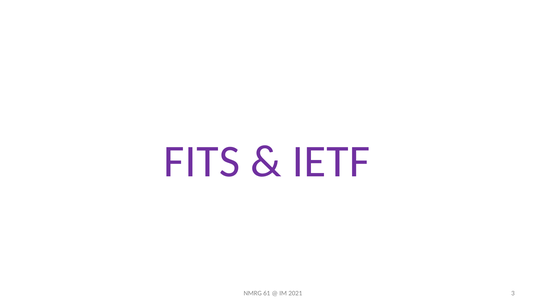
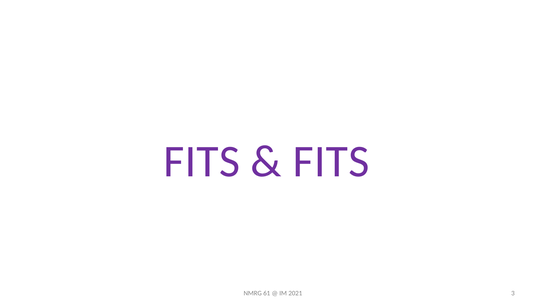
IETF at (331, 161): IETF -> FITS
